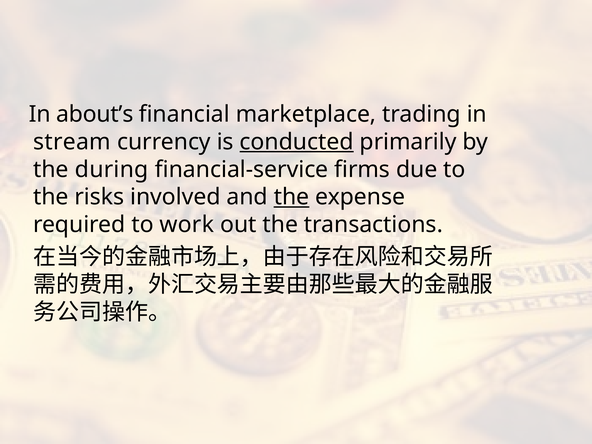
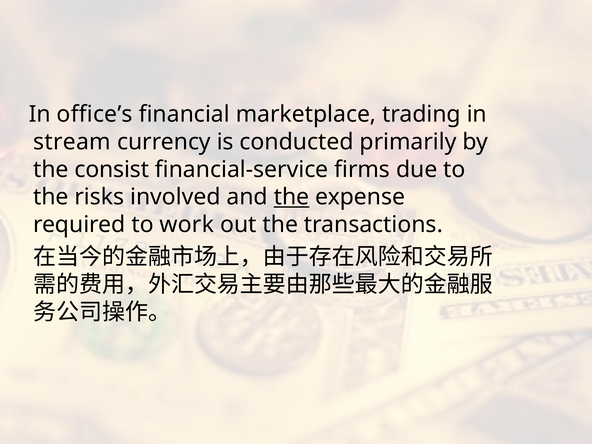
about’s: about’s -> office’s
conducted underline: present -> none
during: during -> consist
